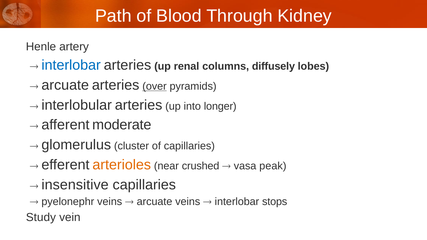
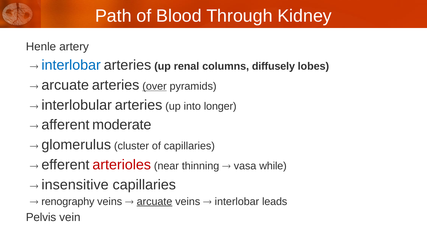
arterioles colour: orange -> red
crushed: crushed -> thinning
peak: peak -> while
pyelonephr: pyelonephr -> renography
arcuate at (155, 202) underline: none -> present
stops: stops -> leads
Study: Study -> Pelvis
